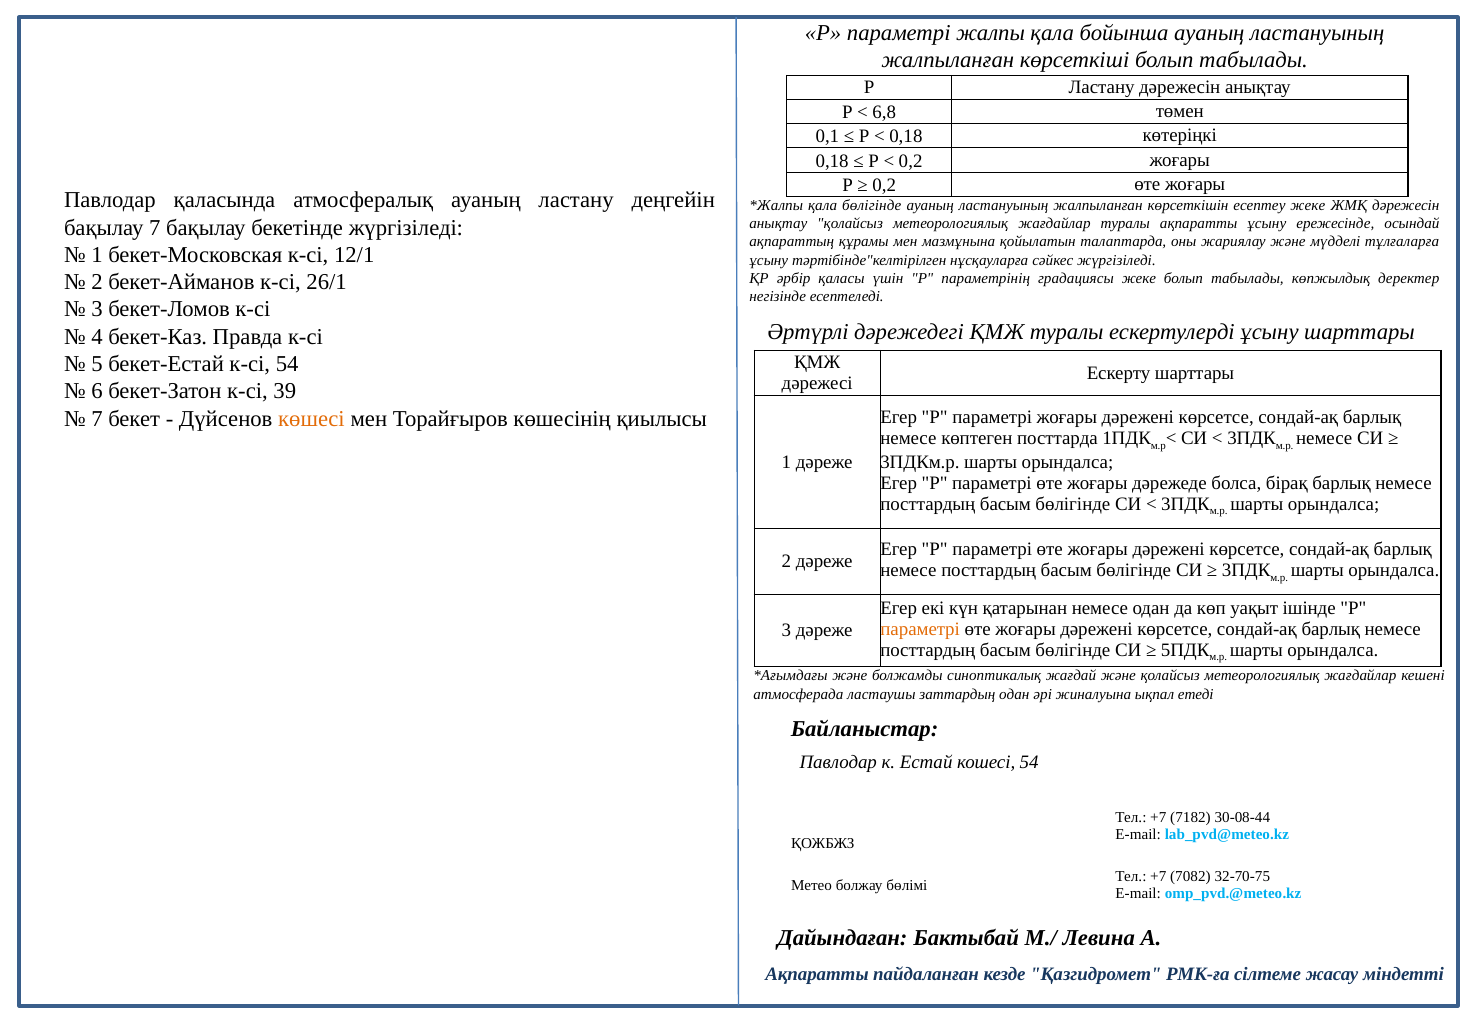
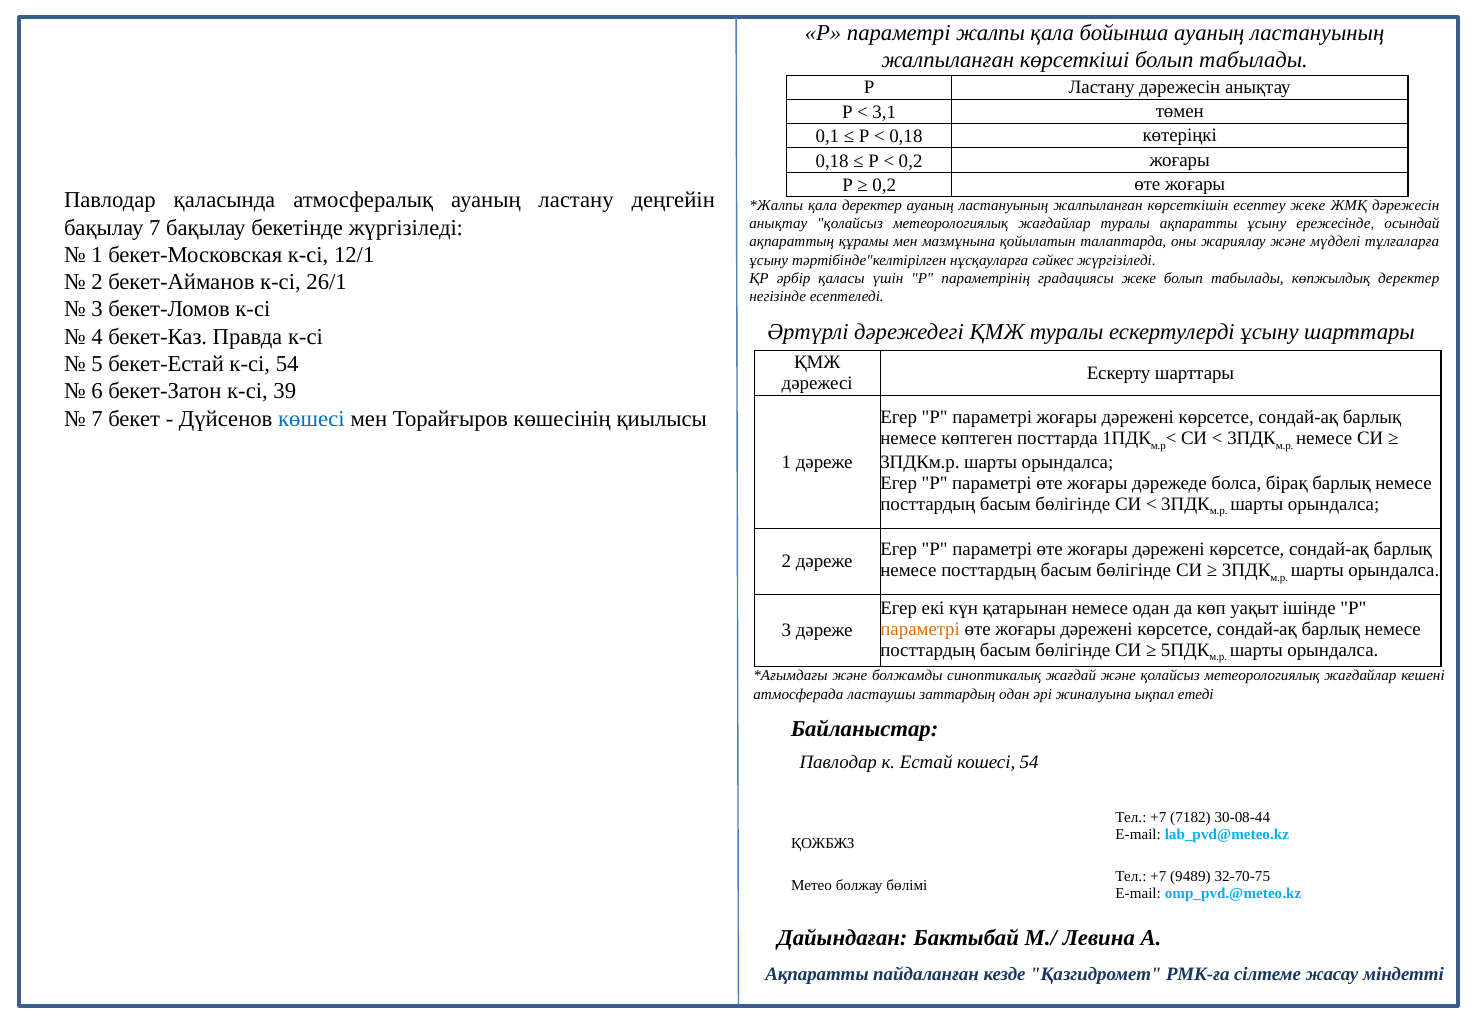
6,8: 6,8 -> 3,1
қала бөлігінде: бөлігінде -> деректер
көшесі colour: orange -> blue
7082: 7082 -> 9489
